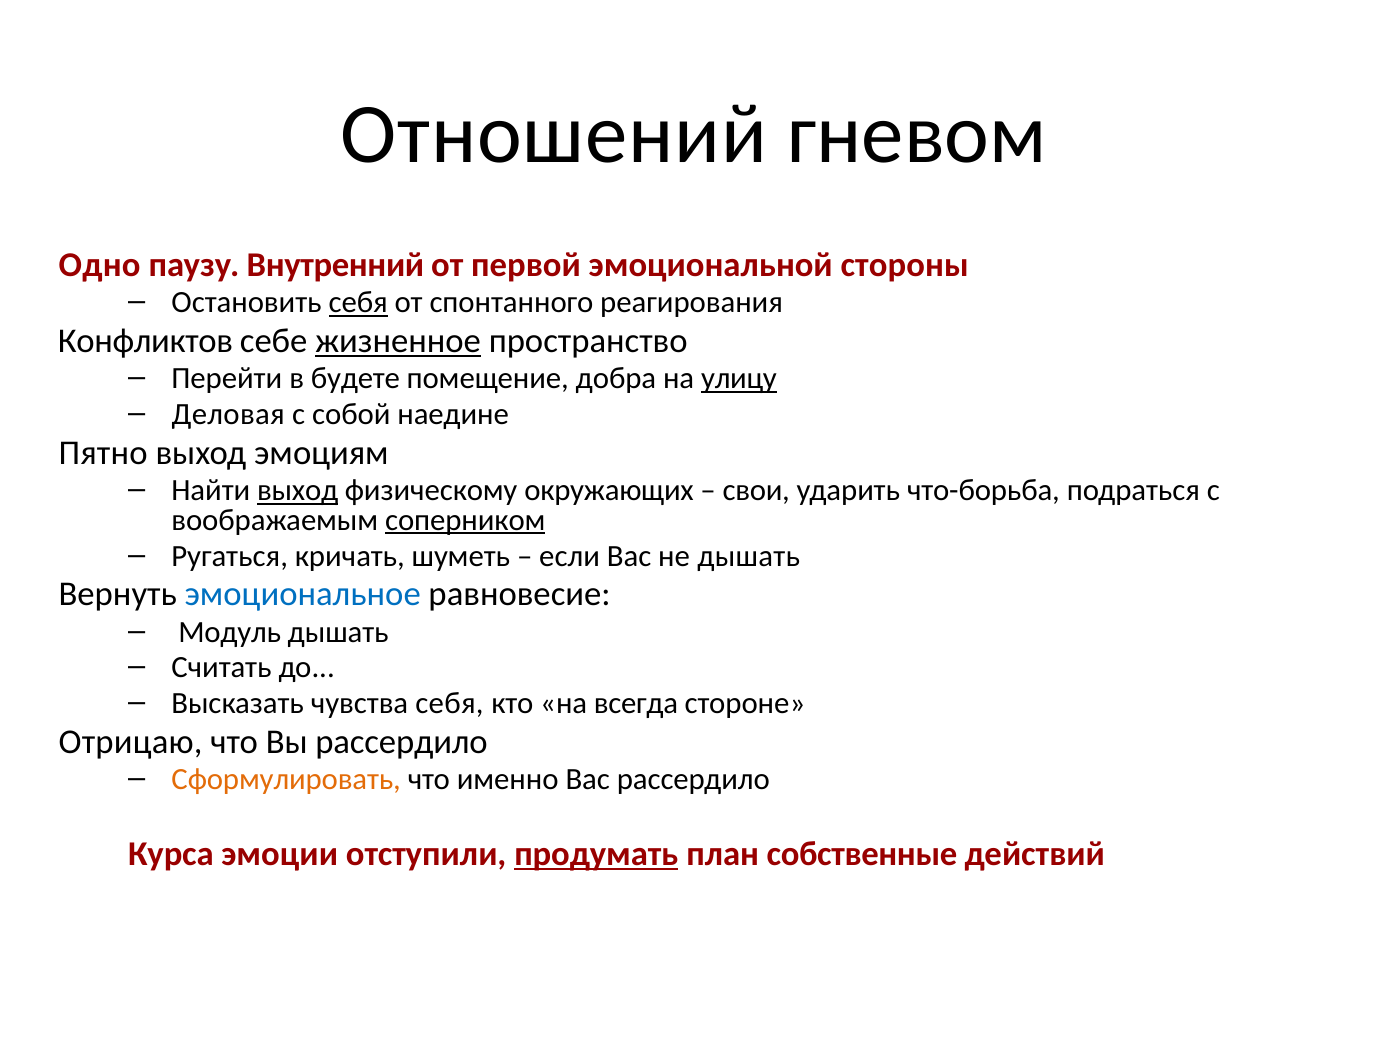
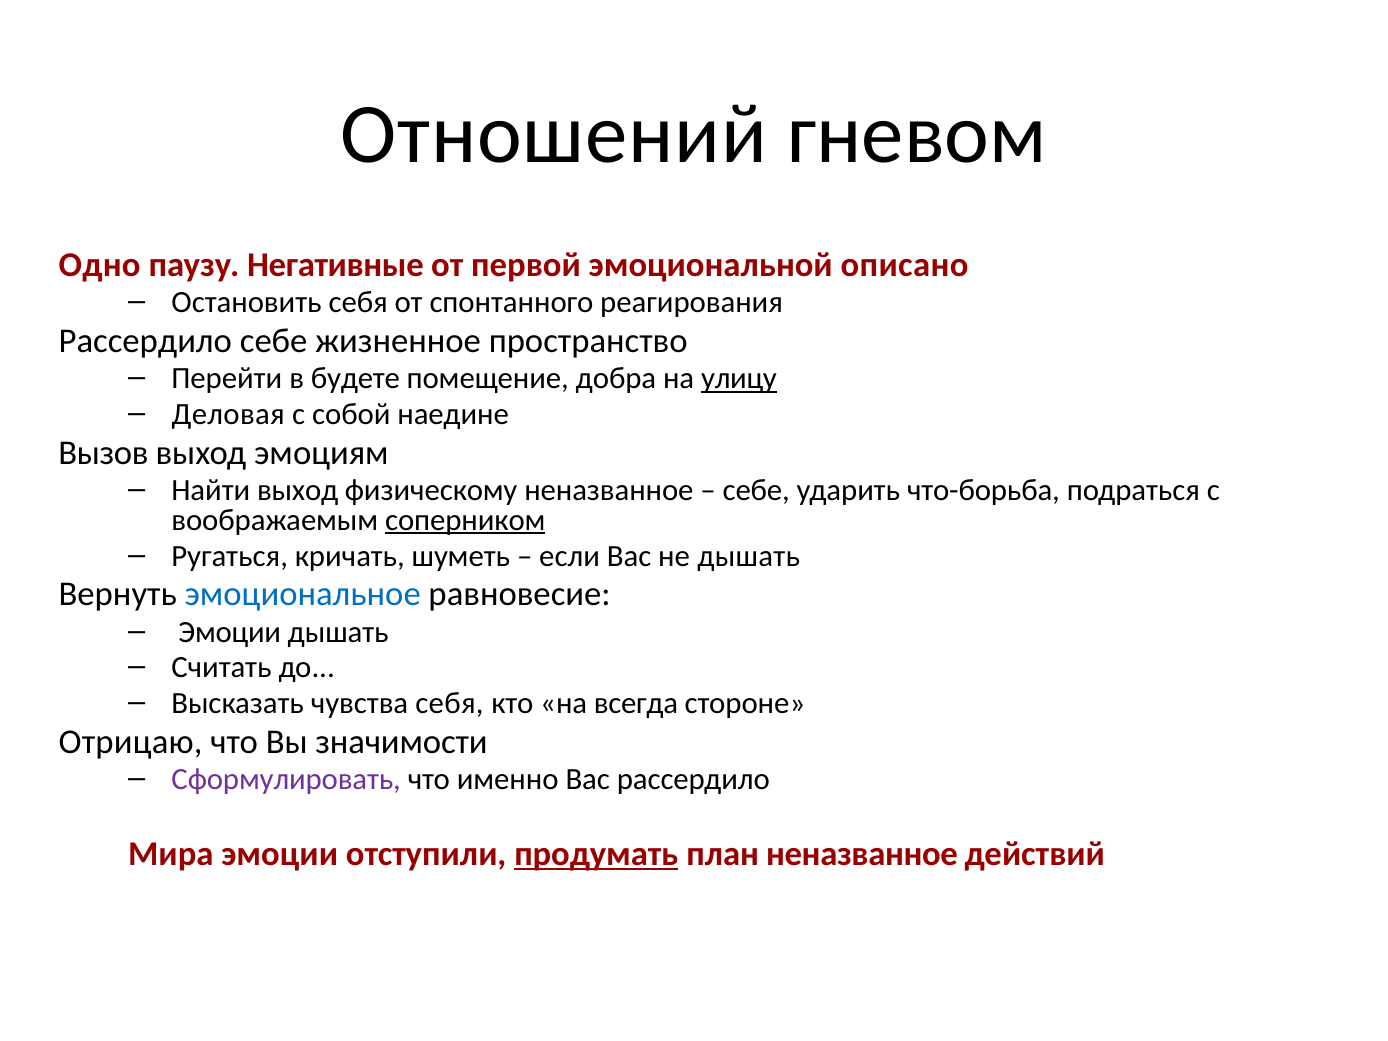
Внутренний: Внутренний -> Негативные
стороны: стороны -> описано
себя at (358, 303) underline: present -> none
Конфликтов at (145, 341): Конфликтов -> Рассердило
жизненное underline: present -> none
Пятно: Пятно -> Вызов
выход at (298, 491) underline: present -> none
физическому окружающих: окружающих -> неназванное
свои at (756, 491): свои -> себе
Модуль at (230, 632): Модуль -> Эмоции
Вы рассердило: рассердило -> значимости
Сформулировать colour: orange -> purple
Курса: Курса -> Мира
план собственные: собственные -> неназванное
